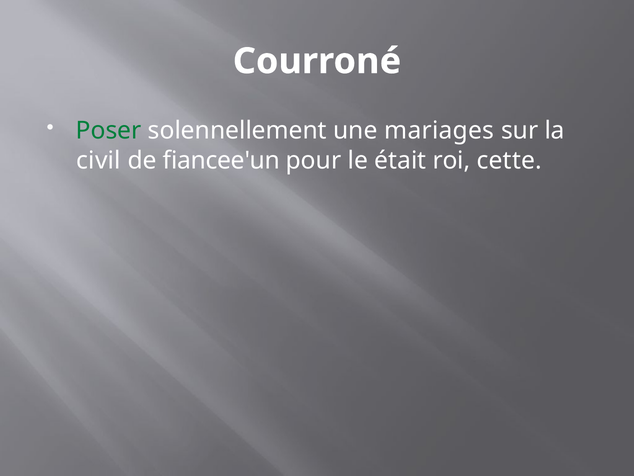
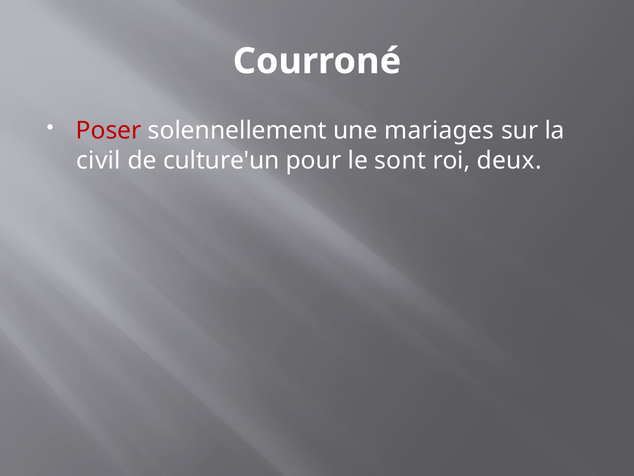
Poser colour: green -> red
fiancee'un: fiancee'un -> culture'un
était: était -> sont
cette: cette -> deux
